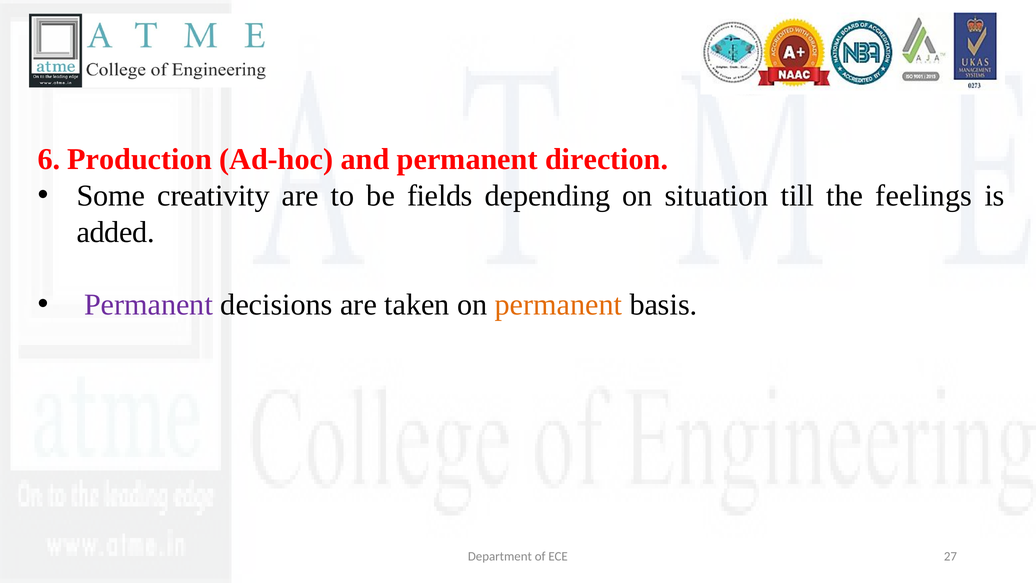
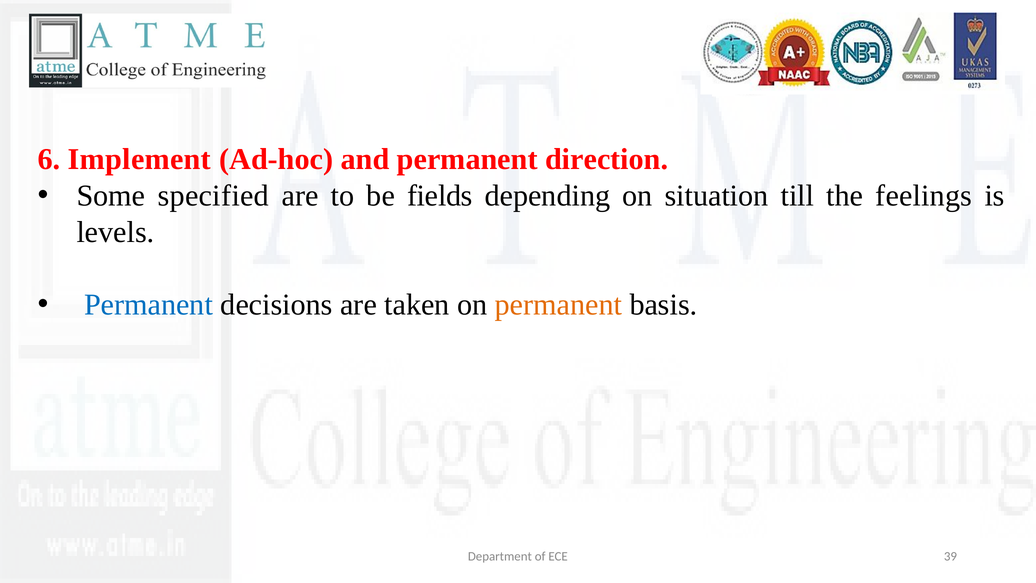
Production: Production -> Implement
creativity: creativity -> specified
added: added -> levels
Permanent at (148, 305) colour: purple -> blue
27: 27 -> 39
